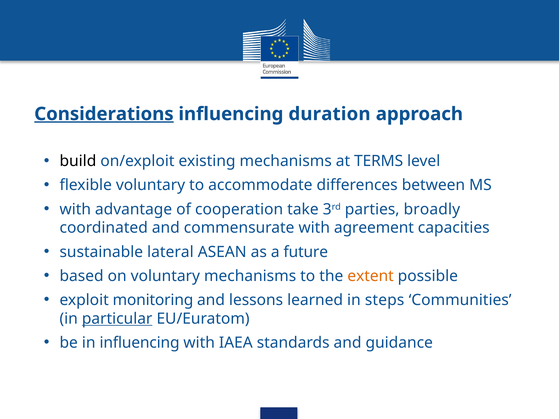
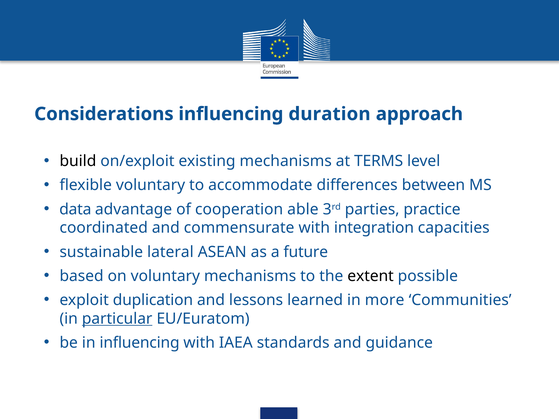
Considerations underline: present -> none
with at (75, 209): with -> data
take: take -> able
broadly: broadly -> practice
agreement: agreement -> integration
extent colour: orange -> black
monitoring: monitoring -> duplication
steps: steps -> more
